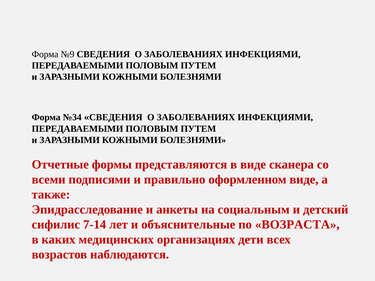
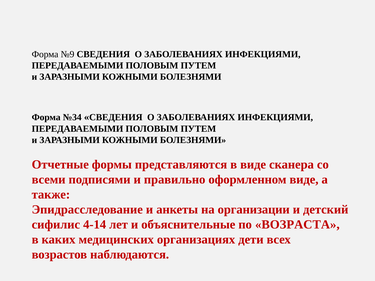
социальным: социальным -> организации
7-14: 7-14 -> 4-14
